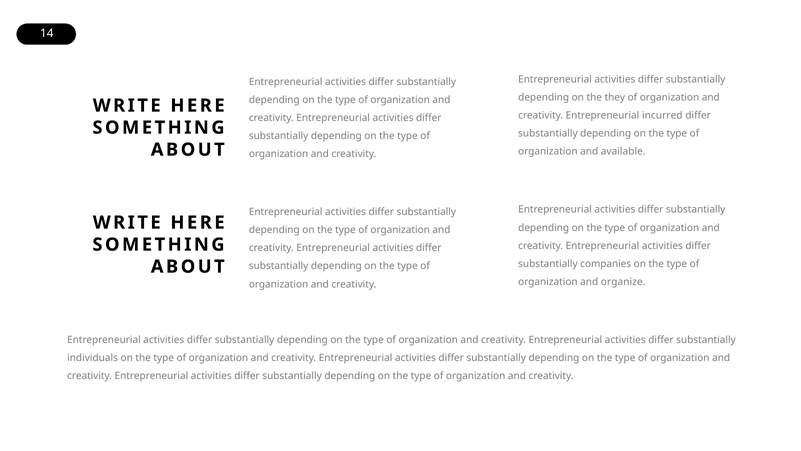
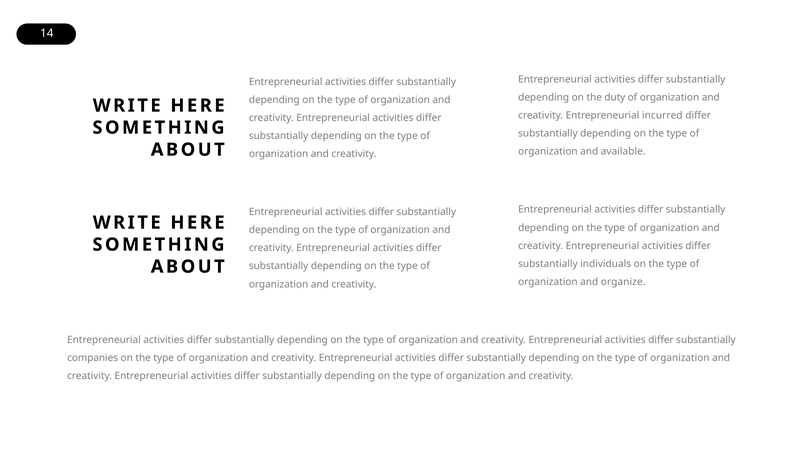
they: they -> duty
companies: companies -> individuals
individuals: individuals -> companies
